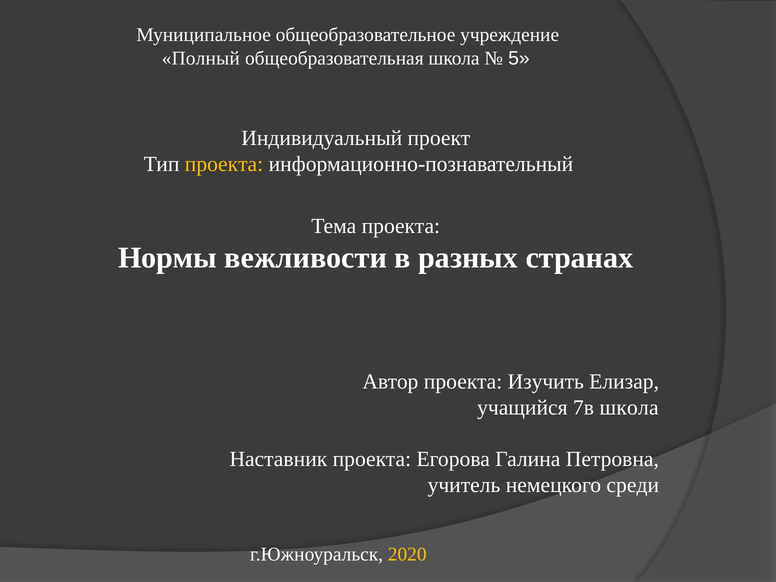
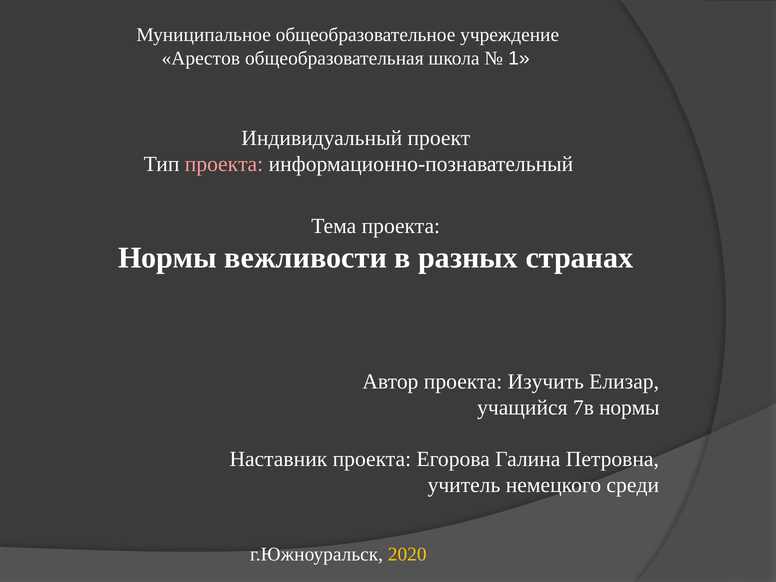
Полный: Полный -> Арестов
5: 5 -> 1
проекта at (224, 164) colour: yellow -> pink
7в школа: школа -> нормы
